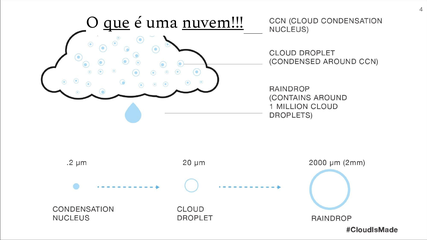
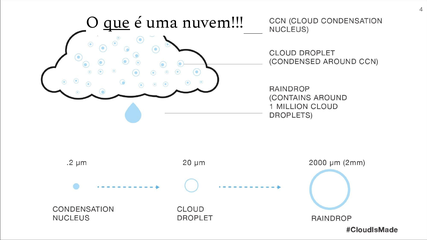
nuvem underline: present -> none
